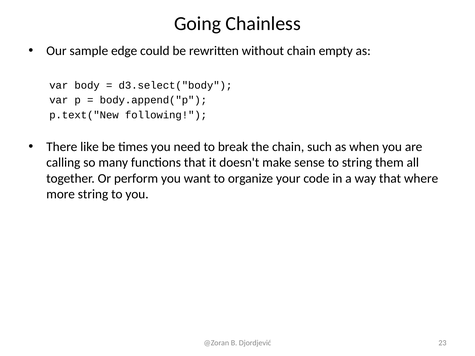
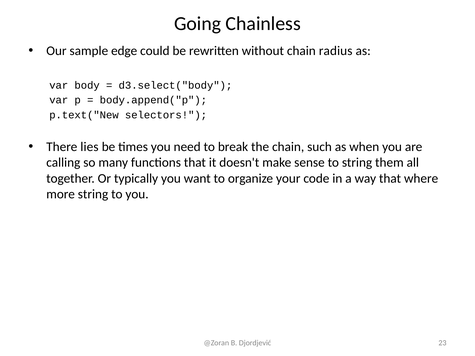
empty: empty -> radius
following: following -> selectors
like: like -> lies
perform: perform -> typically
